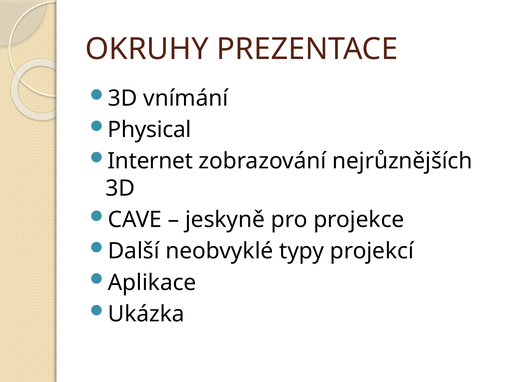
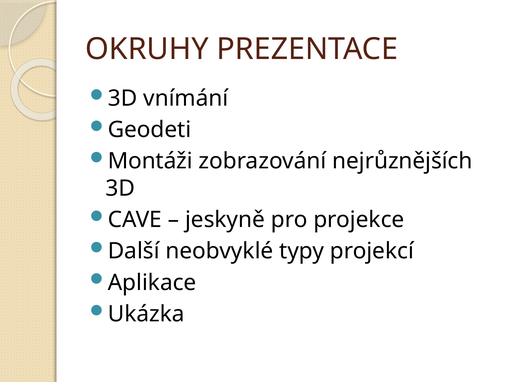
Physical: Physical -> Geodeti
Internet: Internet -> Montáži
